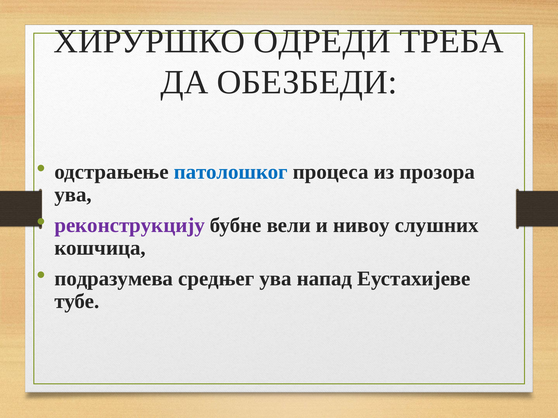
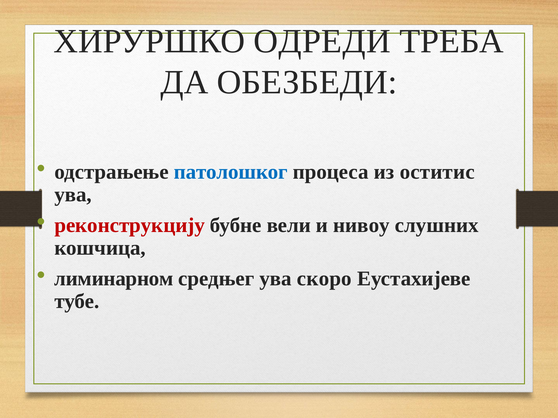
прозора: прозора -> оститис
реконструкцију colour: purple -> red
подразумева: подразумева -> лиминарном
напад: напад -> скоро
